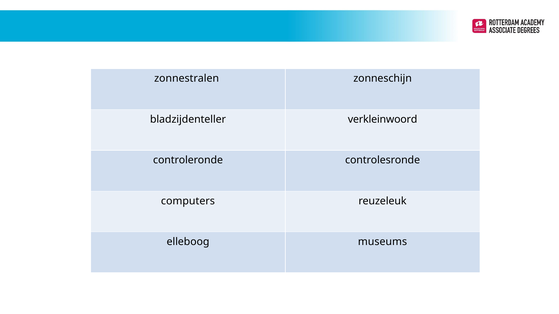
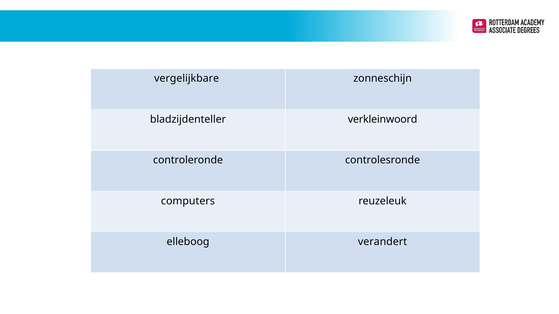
zonnestralen: zonnestralen -> vergelijkbare
museums: museums -> verandert
